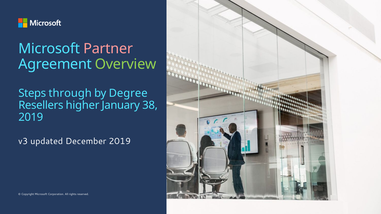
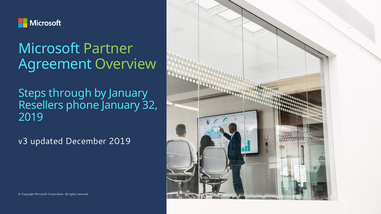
Partner colour: pink -> light green
by Degree: Degree -> January
higher: higher -> phone
38: 38 -> 32
